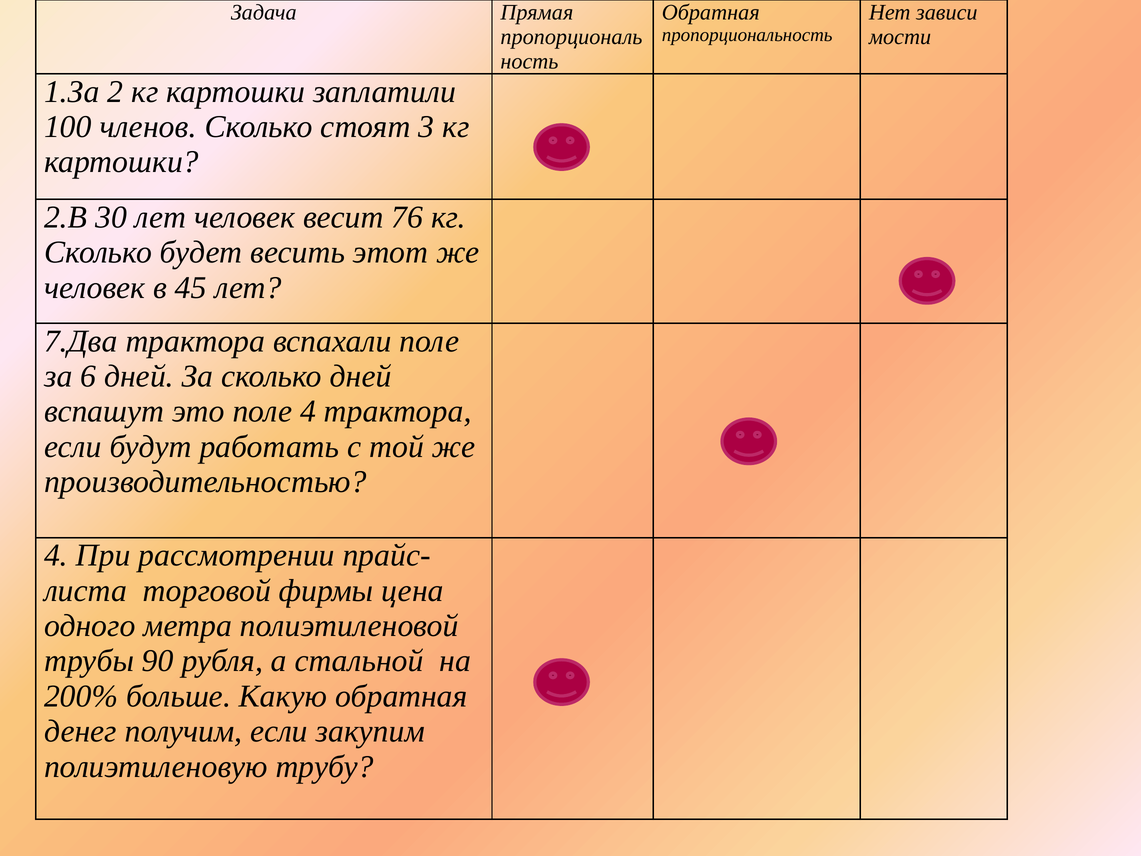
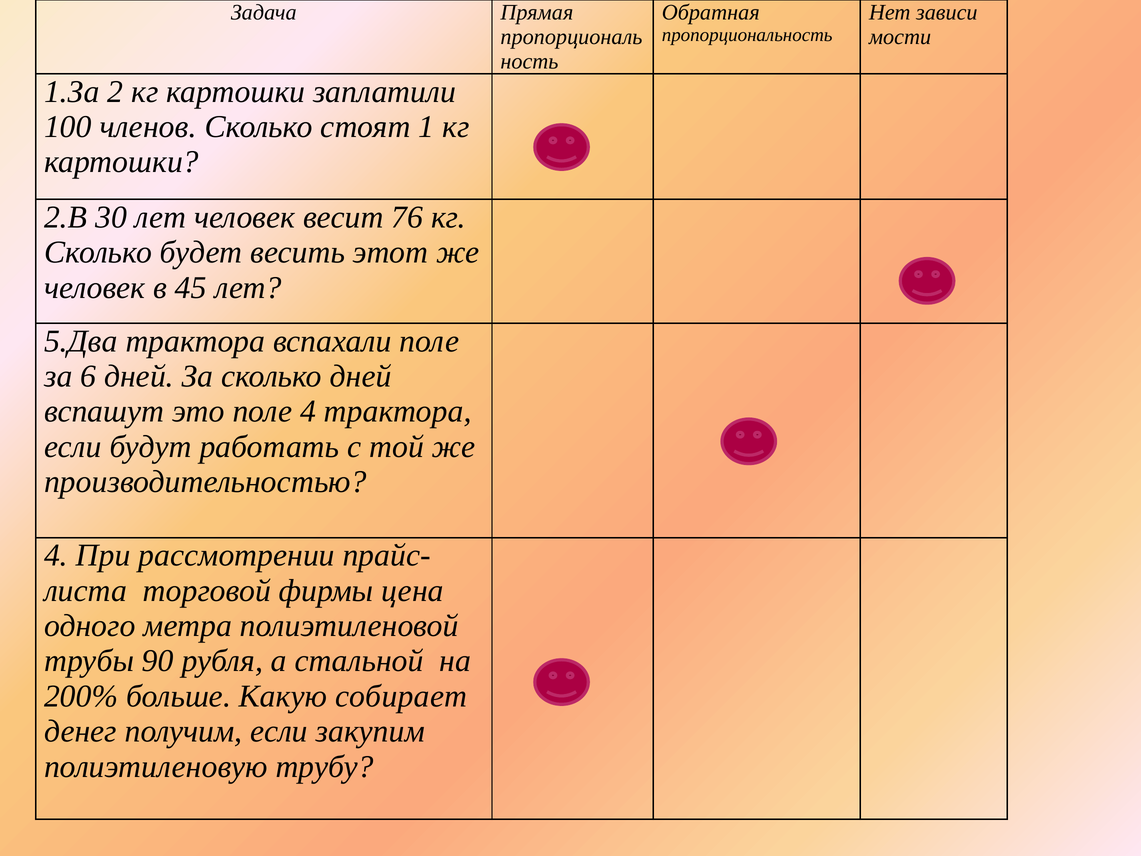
3: 3 -> 1
7.Два: 7.Два -> 5.Два
Какую обратная: обратная -> собирает
